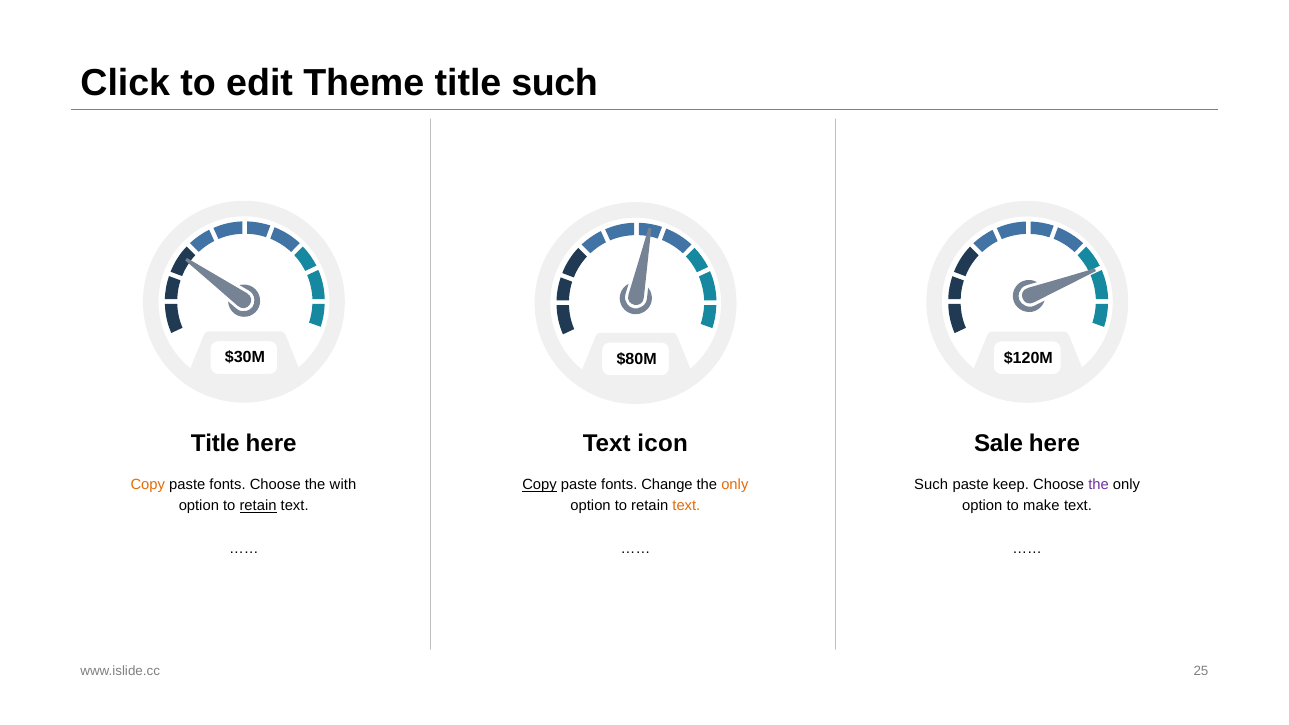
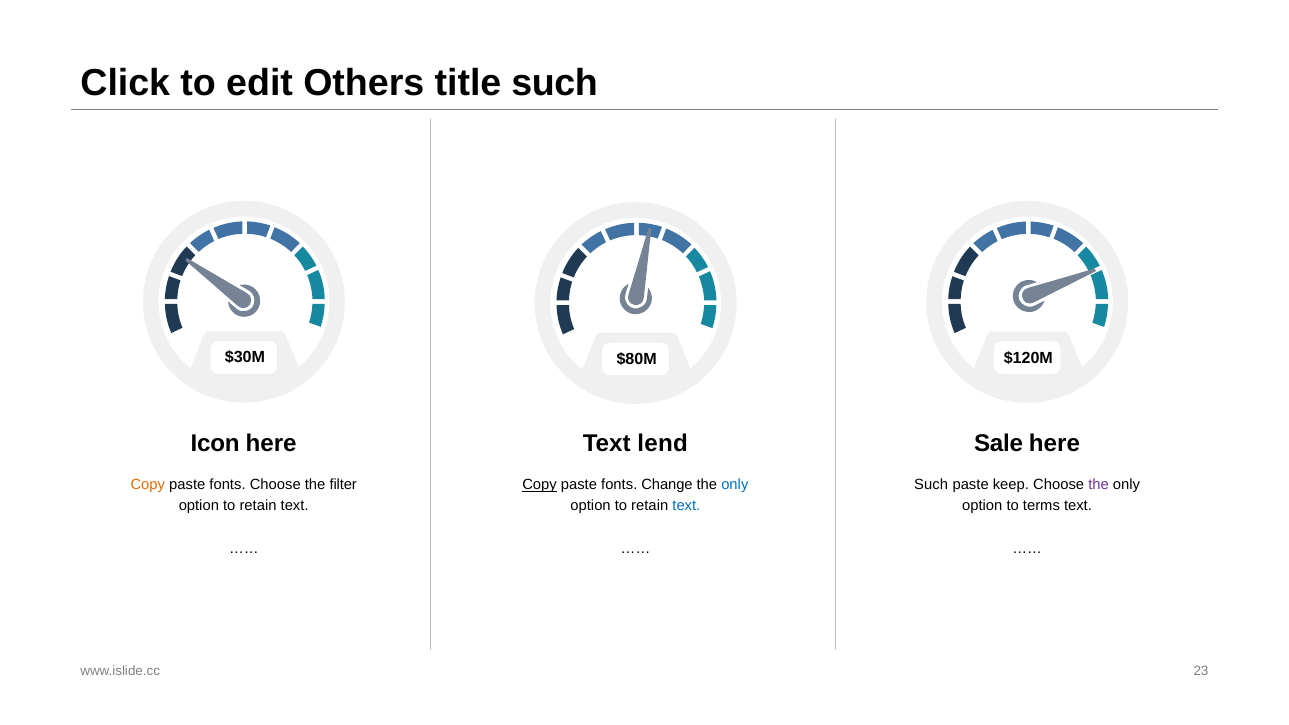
Theme: Theme -> Others
Title at (215, 444): Title -> Icon
icon: icon -> lend
with: with -> filter
only at (735, 485) colour: orange -> blue
retain at (258, 506) underline: present -> none
text at (686, 506) colour: orange -> blue
make: make -> terms
25: 25 -> 23
